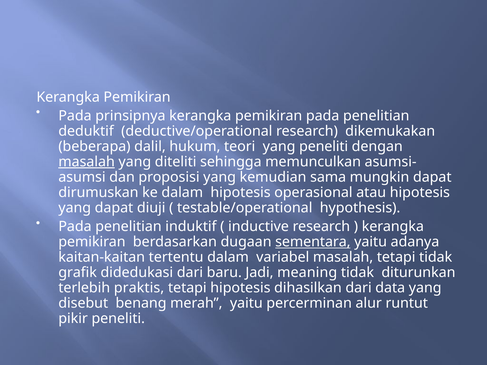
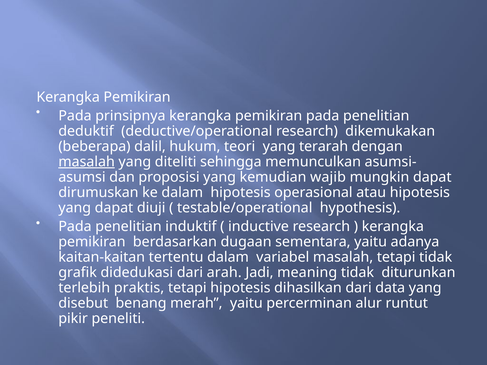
yang peneliti: peneliti -> terarah
sama: sama -> wajib
sementara underline: present -> none
baru: baru -> arah
